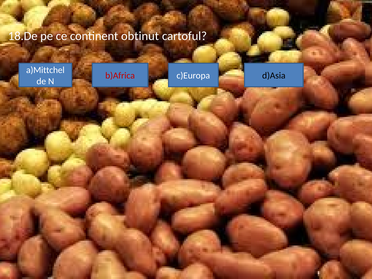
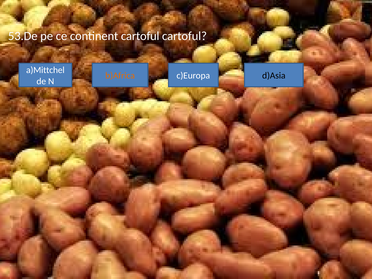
18.De: 18.De -> 53.De
continent obtinut: obtinut -> cartoful
b)Africa colour: red -> orange
